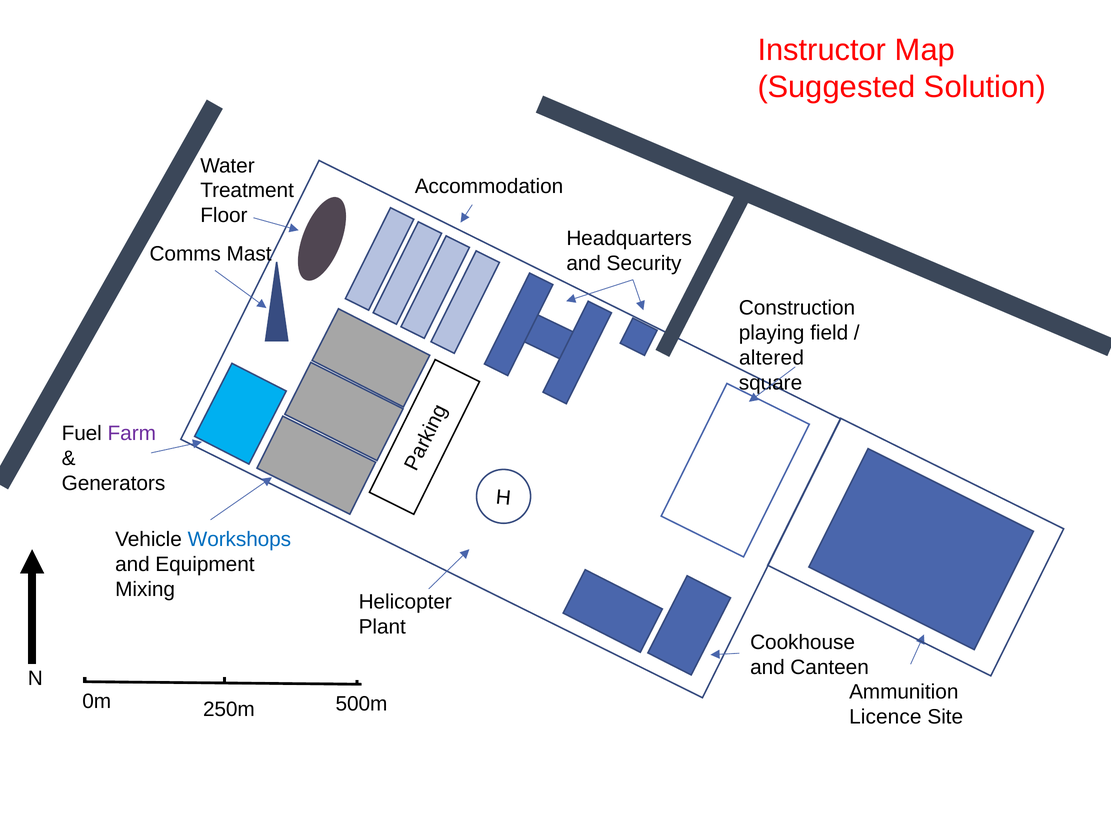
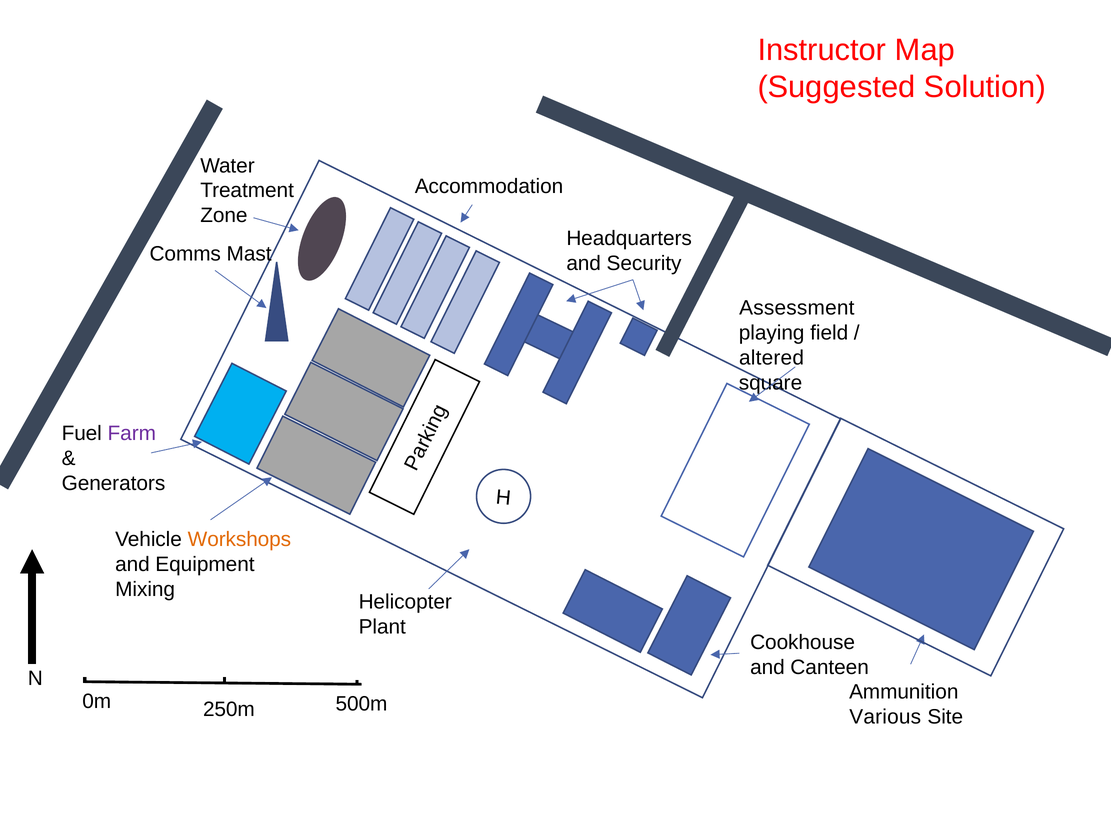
Floor: Floor -> Zone
Construction: Construction -> Assessment
Workshops colour: blue -> orange
Licence: Licence -> Various
